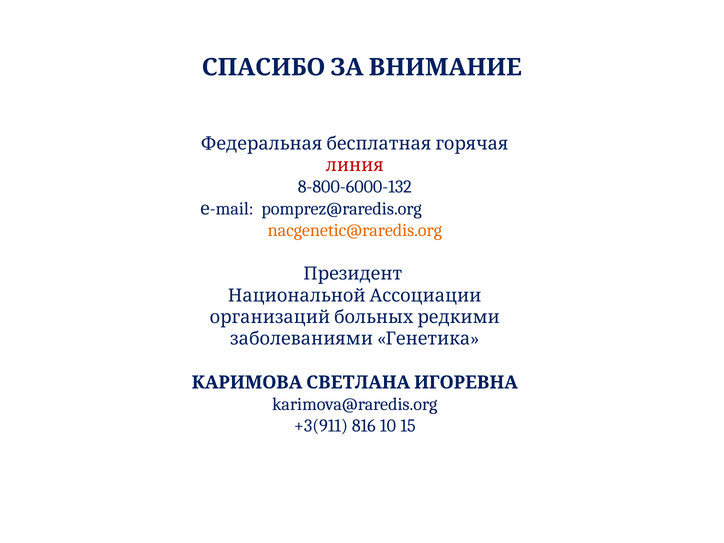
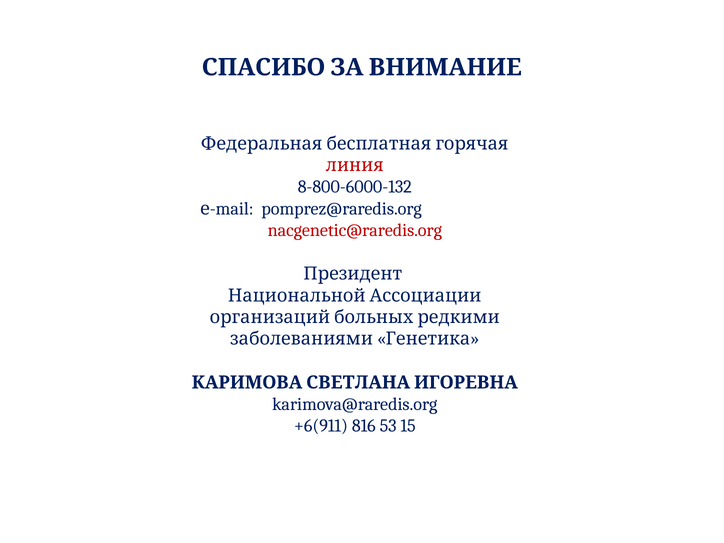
nacgenetic@raredis.org colour: orange -> red
+3(911: +3(911 -> +6(911
10: 10 -> 53
